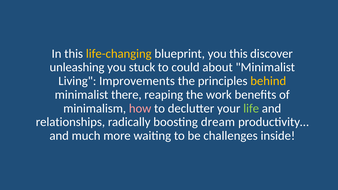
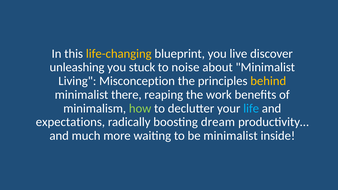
you this: this -> live
could: could -> noise
Improvements: Improvements -> Misconception
how colour: pink -> light green
life colour: light green -> light blue
relationships: relationships -> expectations
be challenges: challenges -> minimalist
